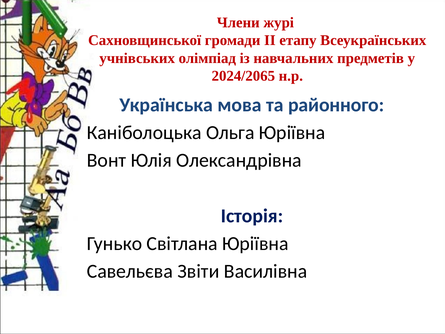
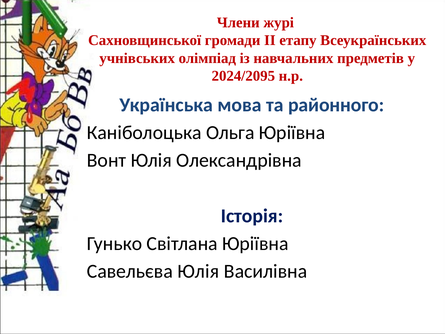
2024/2065: 2024/2065 -> 2024/2095
Савельєва Звіти: Звіти -> Юлія
